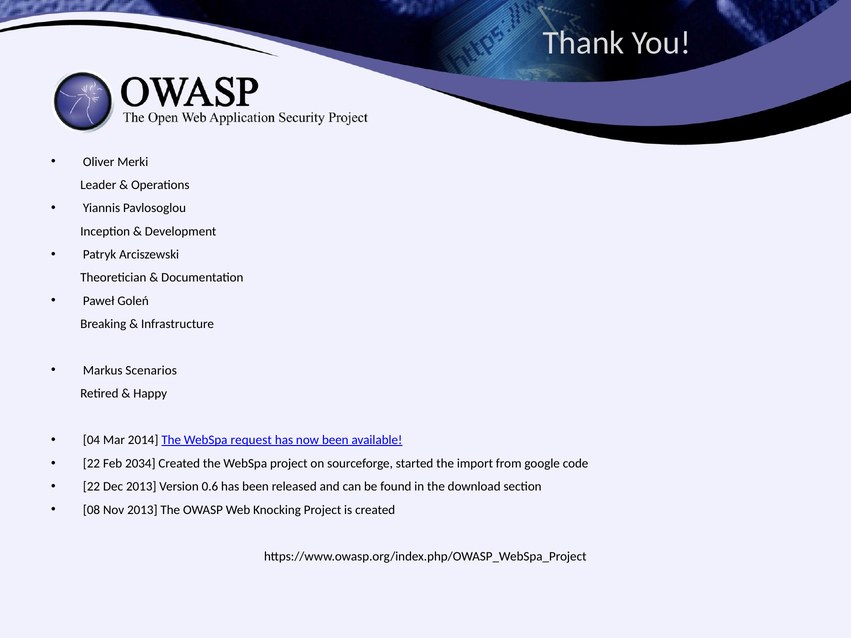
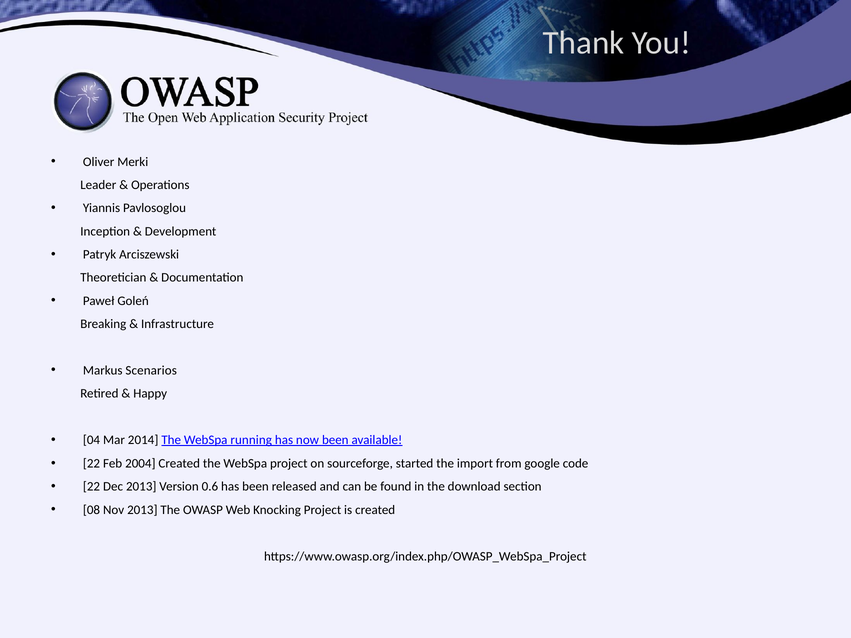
request: request -> running
2034: 2034 -> 2004
